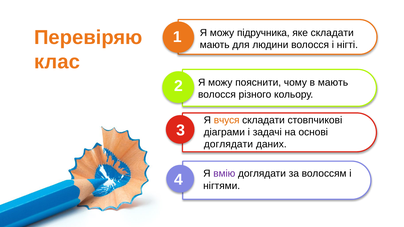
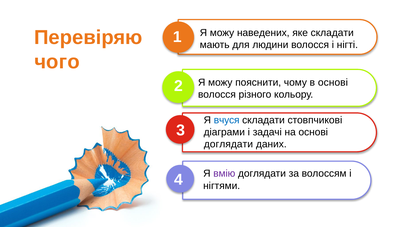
підручника: підручника -> наведених
клас: клас -> чого
в мають: мають -> основі
вчуся colour: orange -> blue
